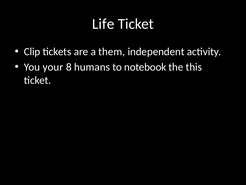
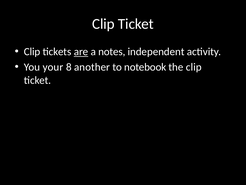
Life at (103, 24): Life -> Clip
are underline: none -> present
them: them -> notes
humans: humans -> another
the this: this -> clip
